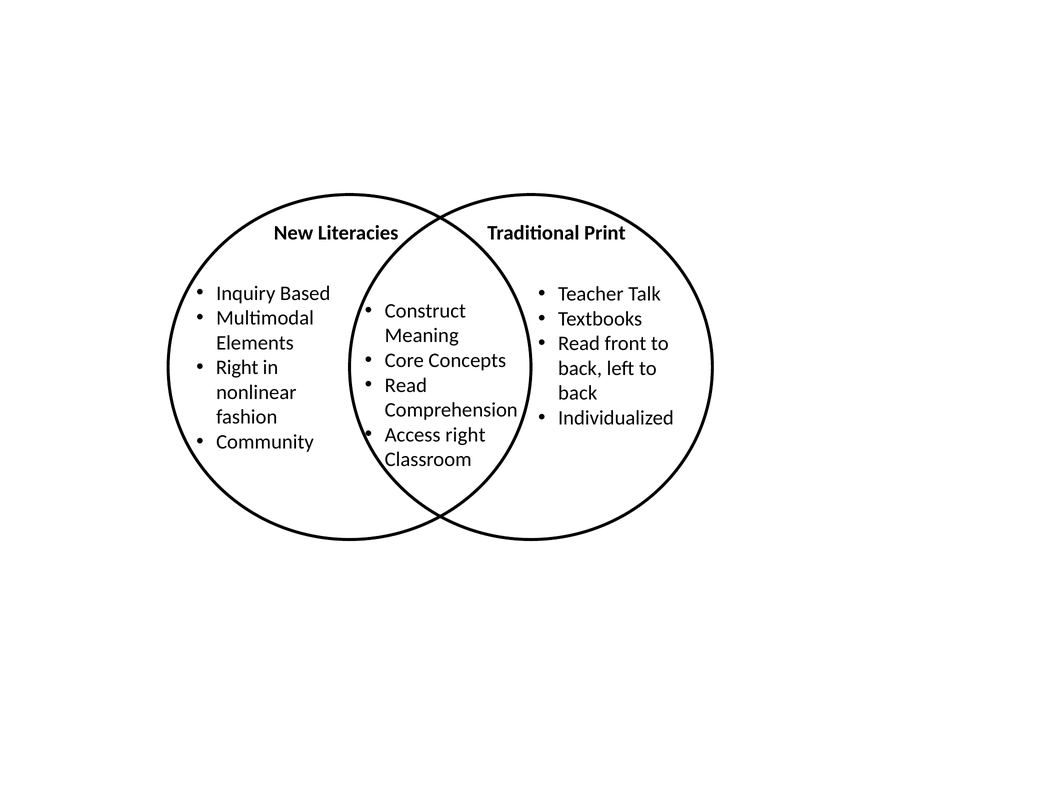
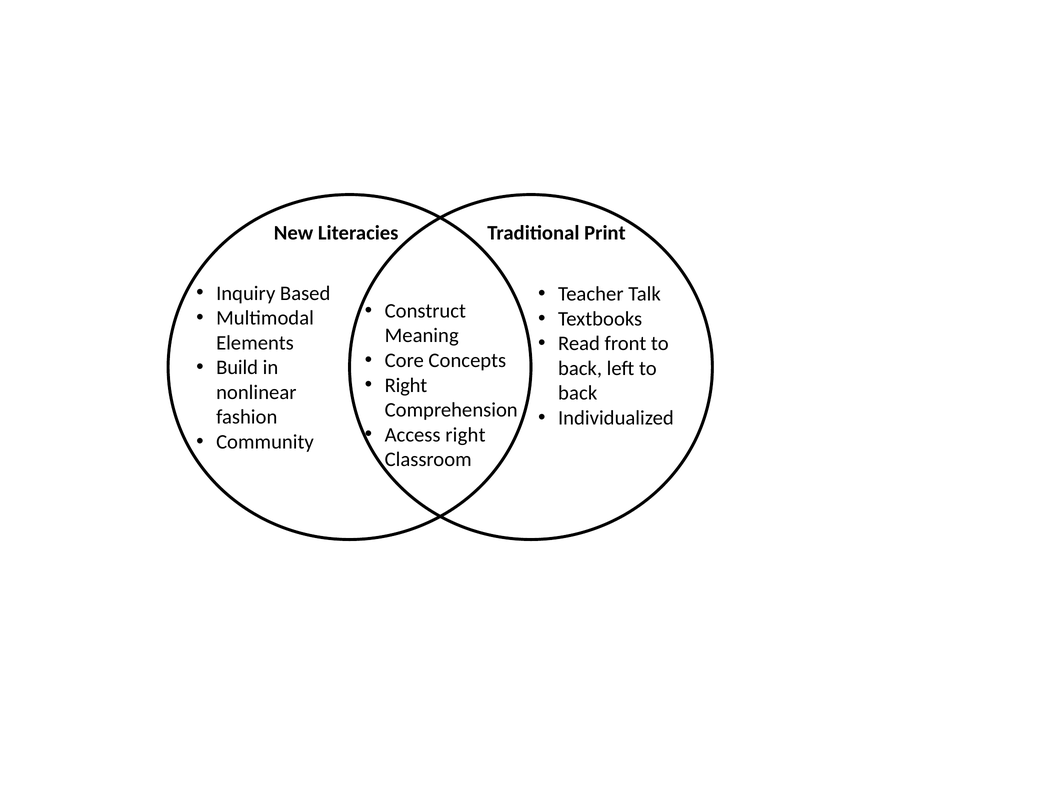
Right at (237, 368): Right -> Build
Read at (406, 385): Read -> Right
